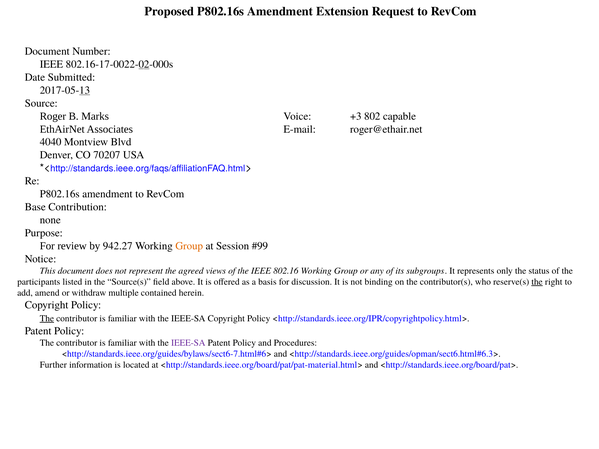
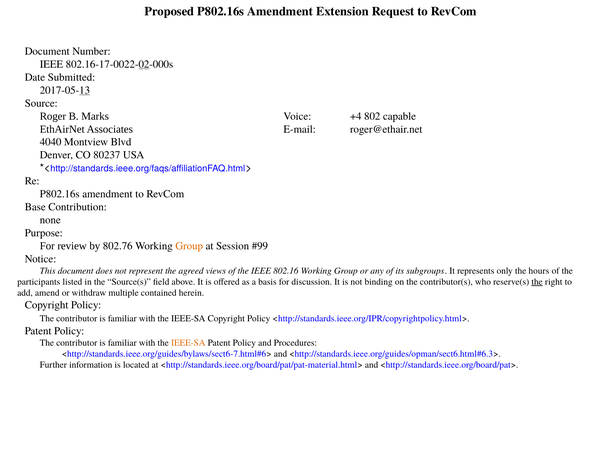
+3: +3 -> +4
70207: 70207 -> 80237
942.27: 942.27 -> 802.76
status: status -> hours
The at (47, 319) underline: present -> none
IEEE-SA at (188, 343) colour: purple -> orange
